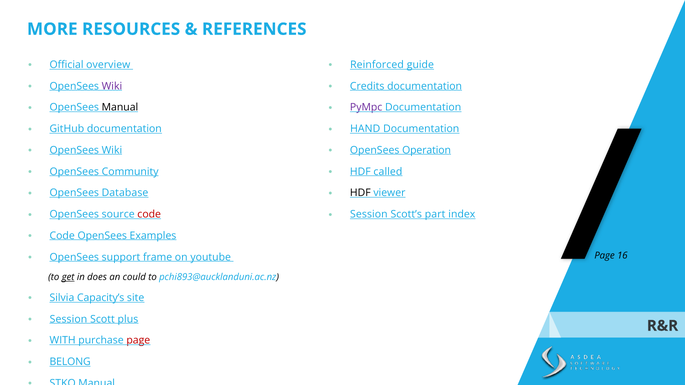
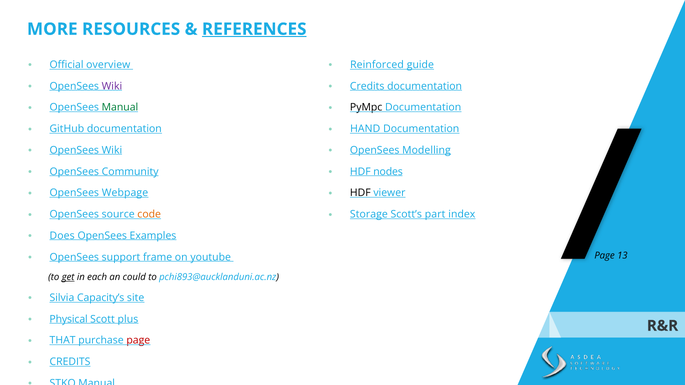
REFERENCES underline: none -> present
Manual at (120, 108) colour: black -> green
PyMpc colour: purple -> black
Operation: Operation -> Modelling
called: called -> nodes
Database: Database -> Webpage
code at (149, 215) colour: red -> orange
Session at (369, 215): Session -> Storage
Code at (62, 236): Code -> Does
16: 16 -> 13
does: does -> each
Session at (68, 319): Session -> Physical
WITH: WITH -> THAT
BELONG at (70, 362): BELONG -> CREDITS
